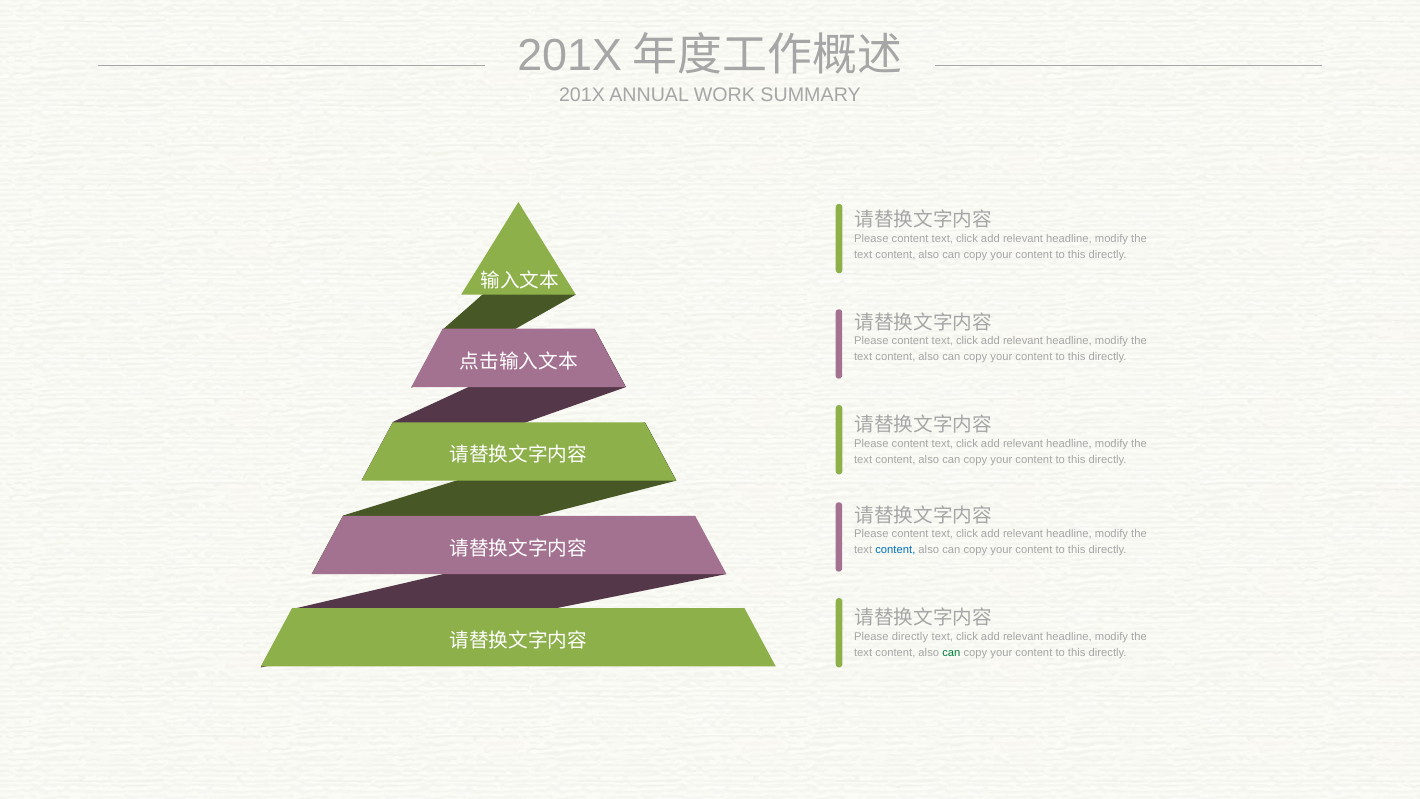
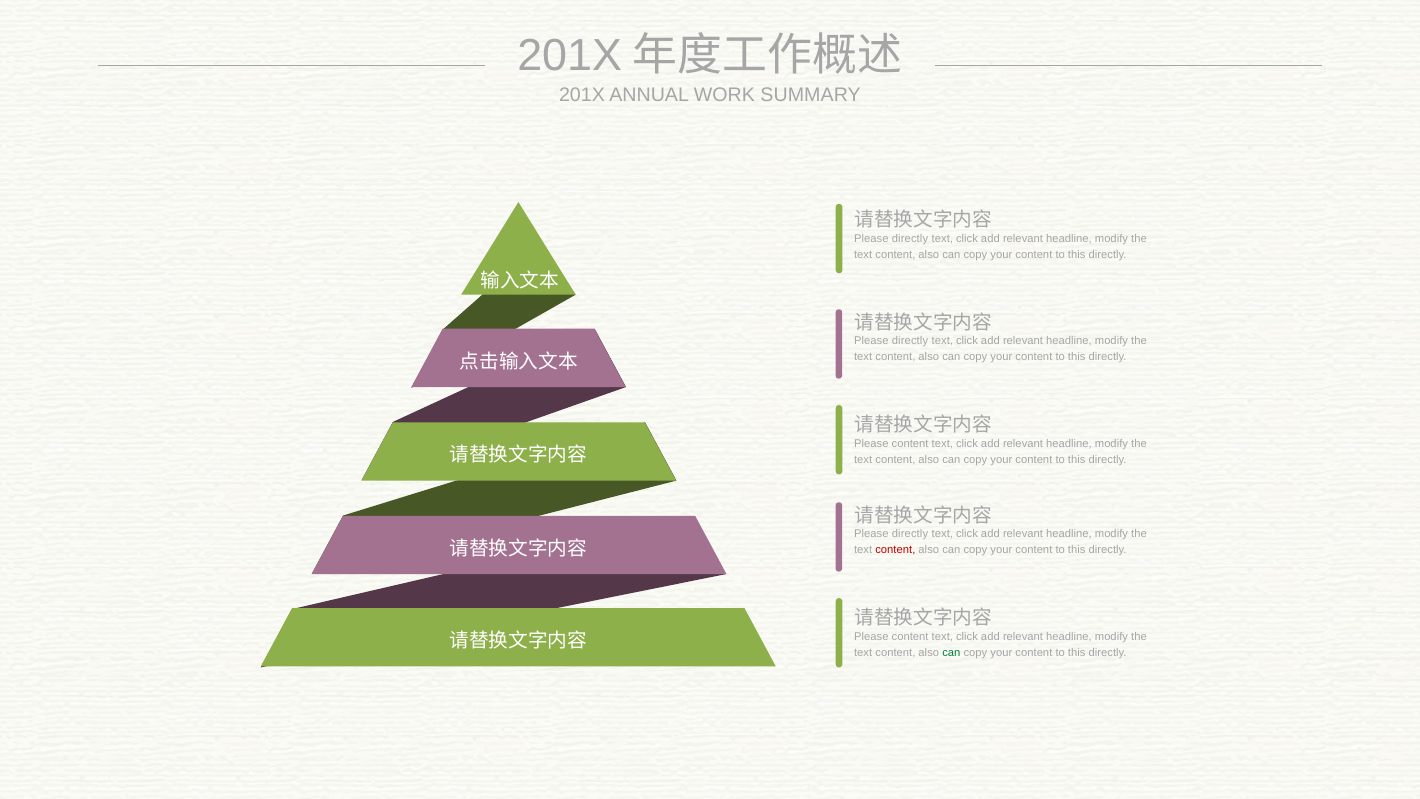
content at (910, 238): content -> directly
content at (910, 341): content -> directly
content at (910, 534): content -> directly
content at (895, 550) colour: blue -> red
directly at (910, 636): directly -> content
